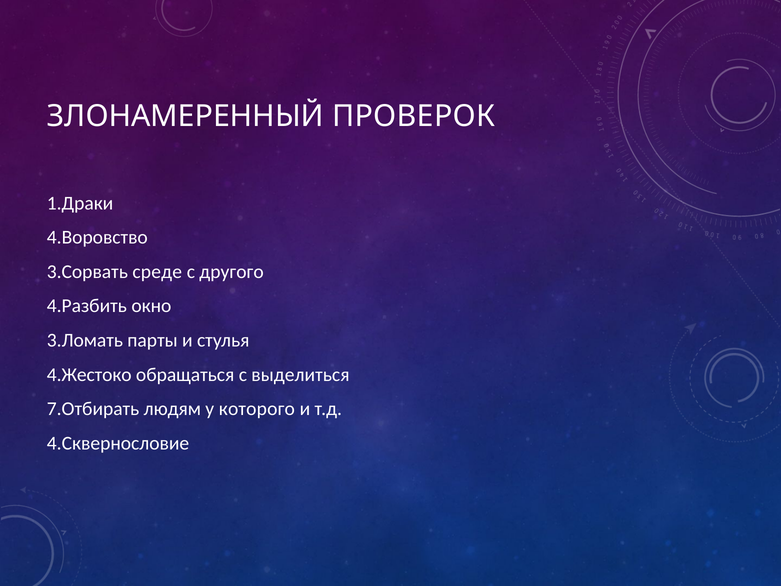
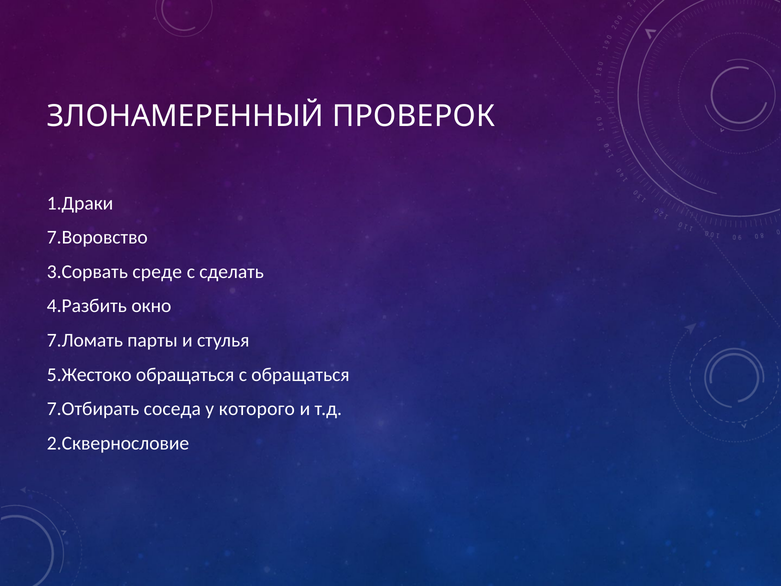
4.Воровство: 4.Воровство -> 7.Воровство
другого: другого -> сделать
3.Ломать: 3.Ломать -> 7.Ломать
4.Жестоко: 4.Жестоко -> 5.Жестоко
с выделиться: выделиться -> обращаться
людям: людям -> соседа
4.Сквернословие: 4.Сквернословие -> 2.Сквернословие
